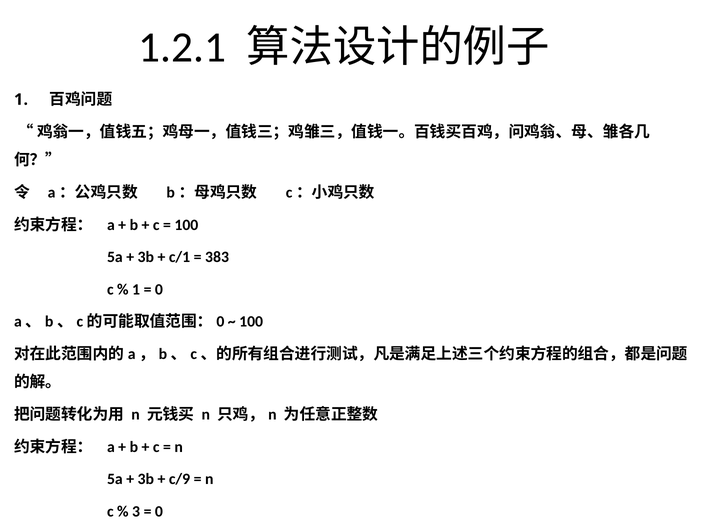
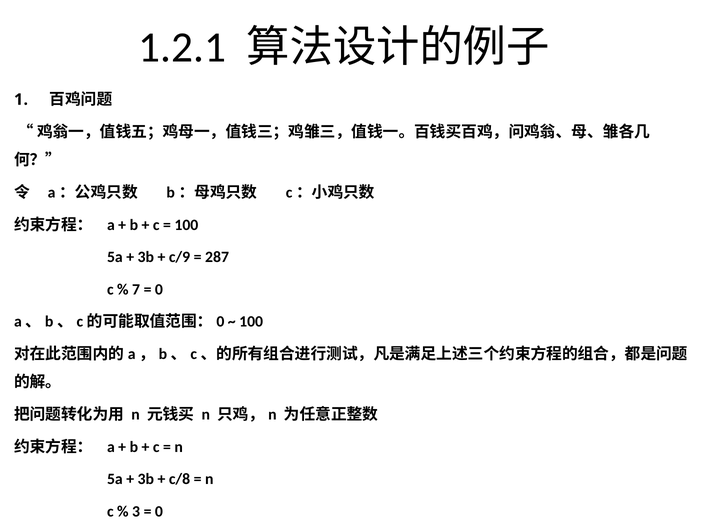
c/1: c/1 -> c/9
383: 383 -> 287
1 at (136, 289): 1 -> 7
c/9: c/9 -> c/8
